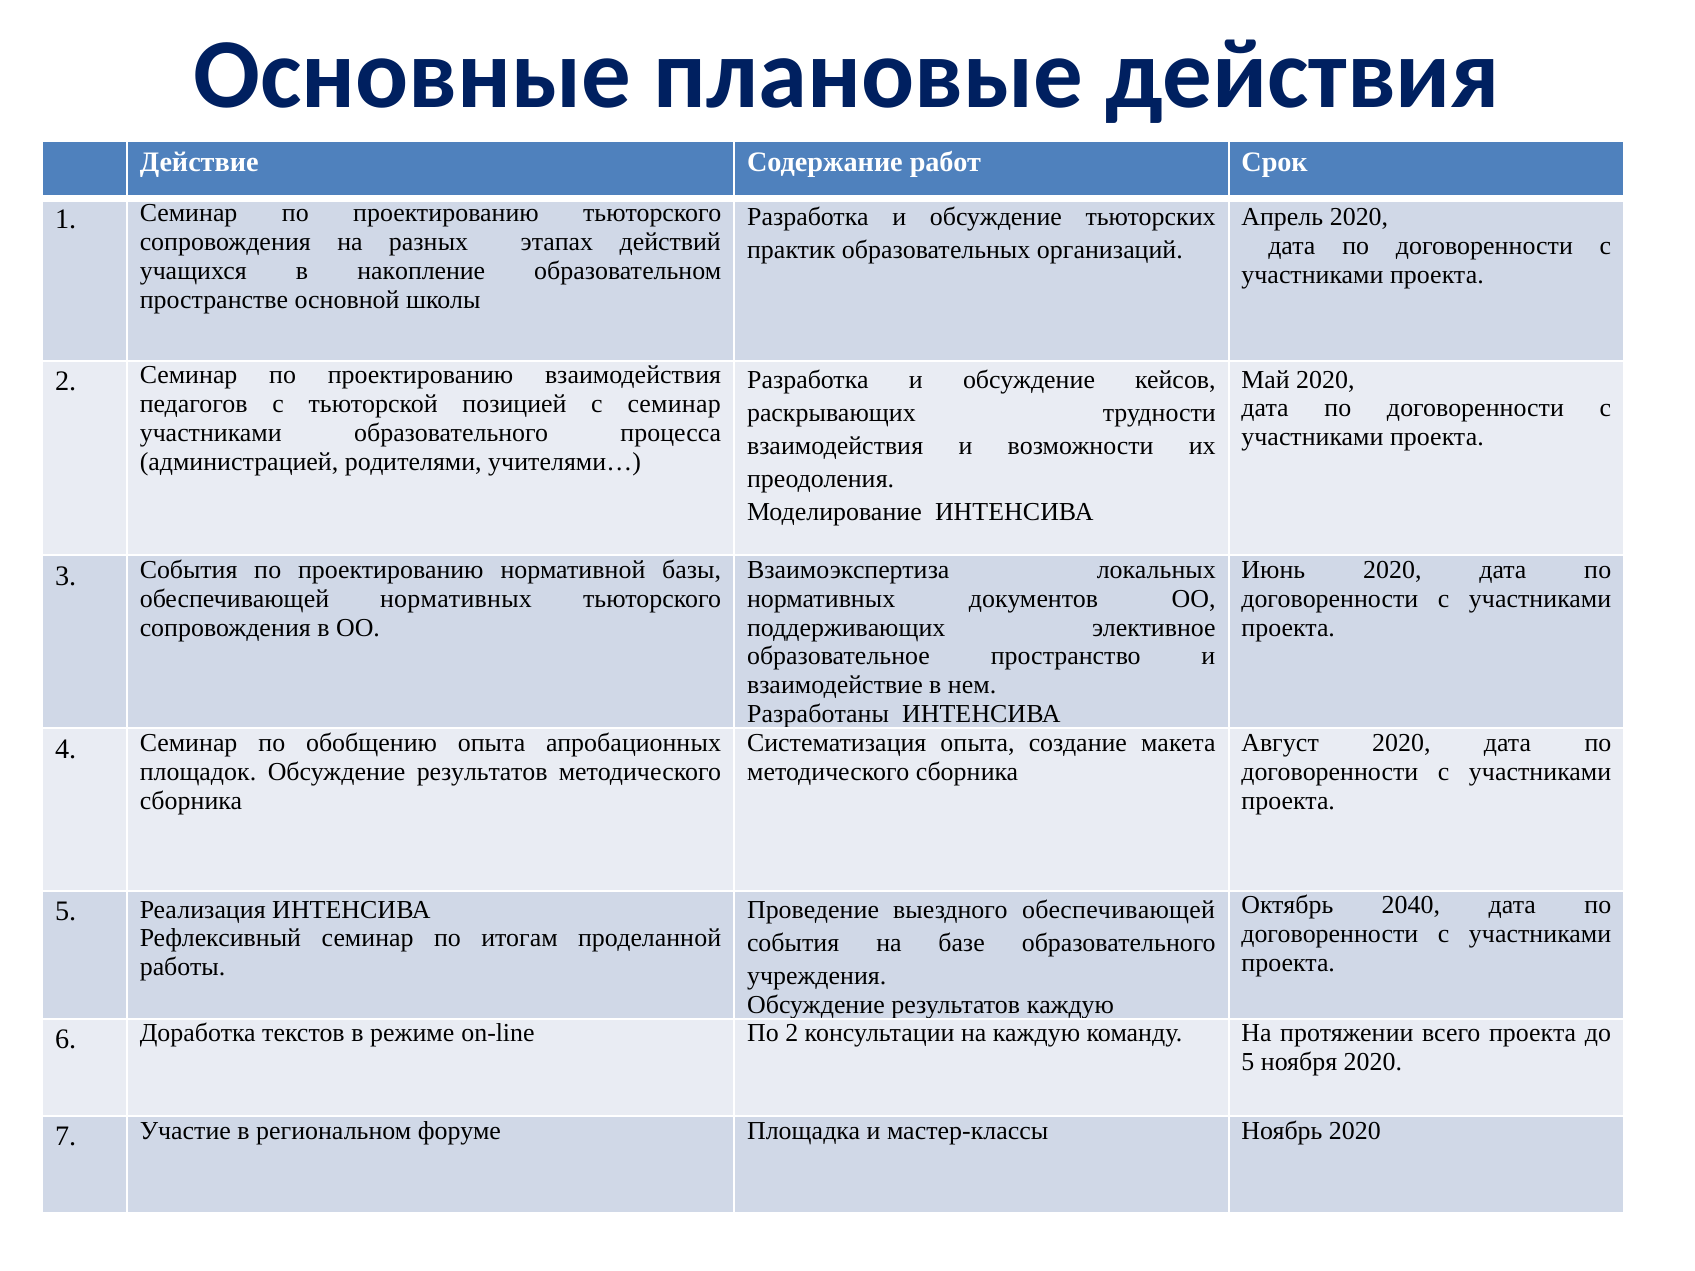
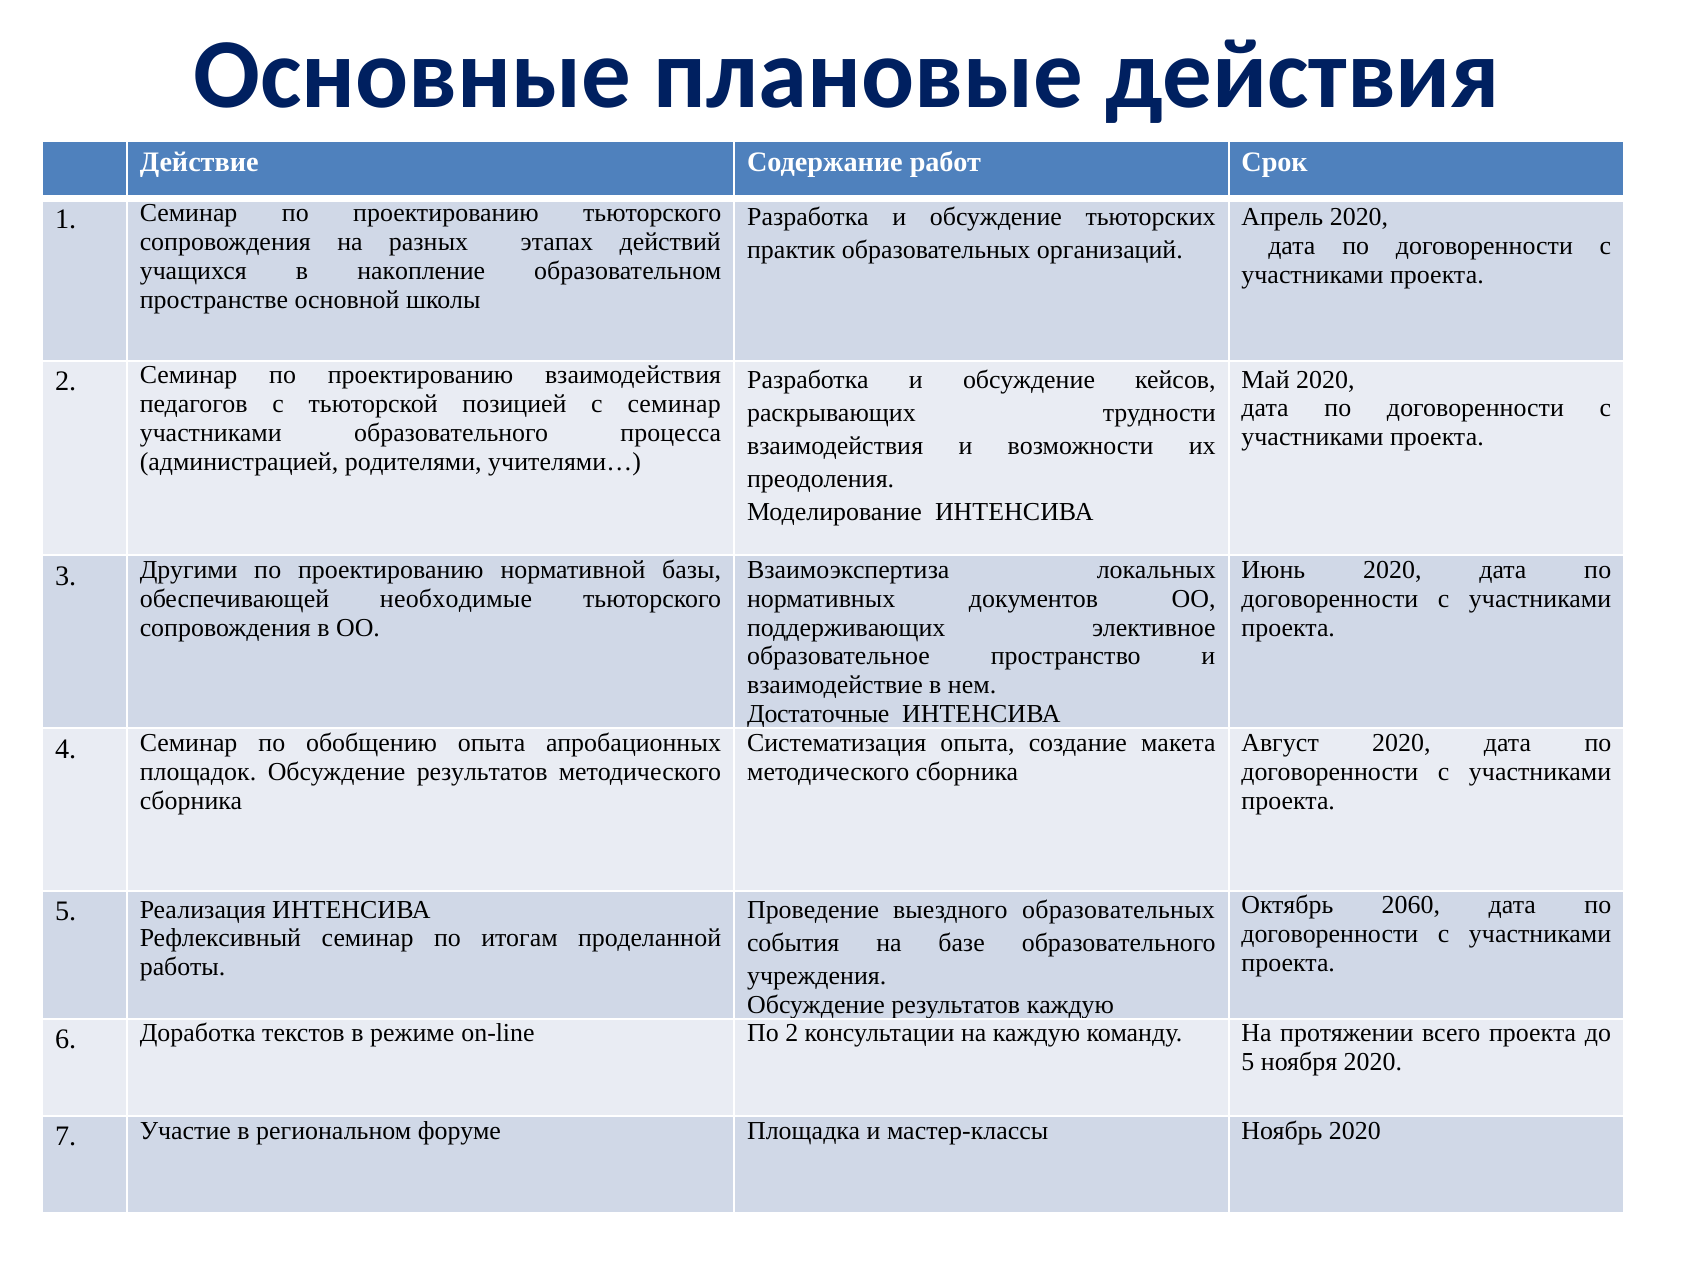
3 События: События -> Другими
обеспечивающей нормативных: нормативных -> необходимые
Разработаны: Разработаны -> Достаточные
2040: 2040 -> 2060
выездного обеспечивающей: обеспечивающей -> образовательных
